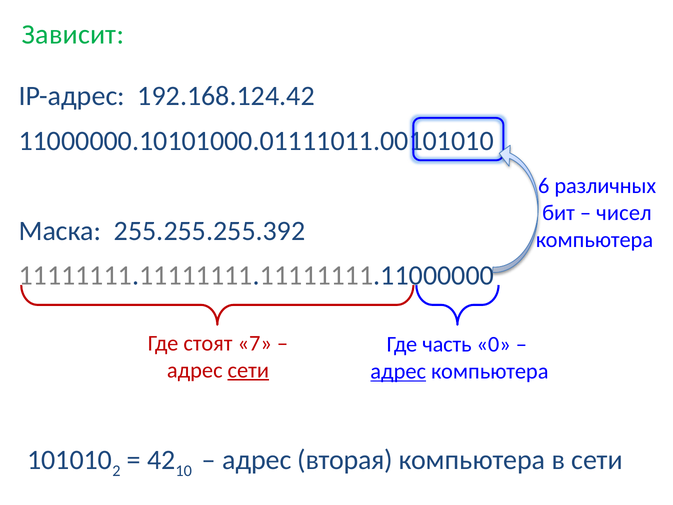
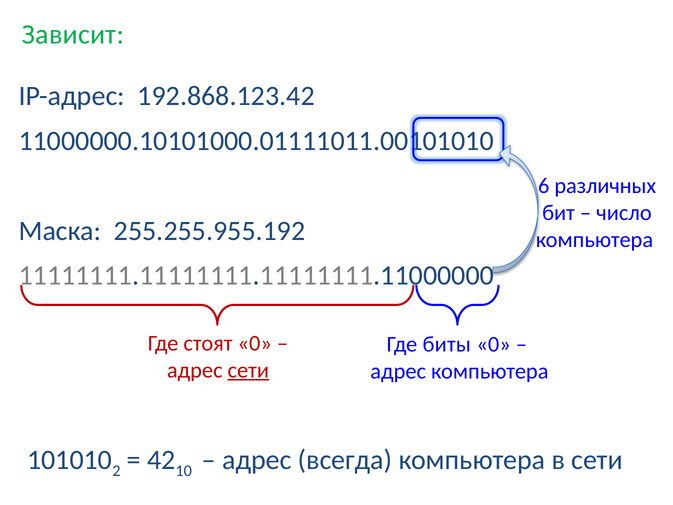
192.168.124.42: 192.168.124.42 -> 192.868.123.42
чисел: чисел -> число
255.255.255.392: 255.255.255.392 -> 255.255.955.192
стоят 7: 7 -> 0
часть: часть -> биты
адрес at (398, 371) underline: present -> none
вторая: вторая -> всегда
